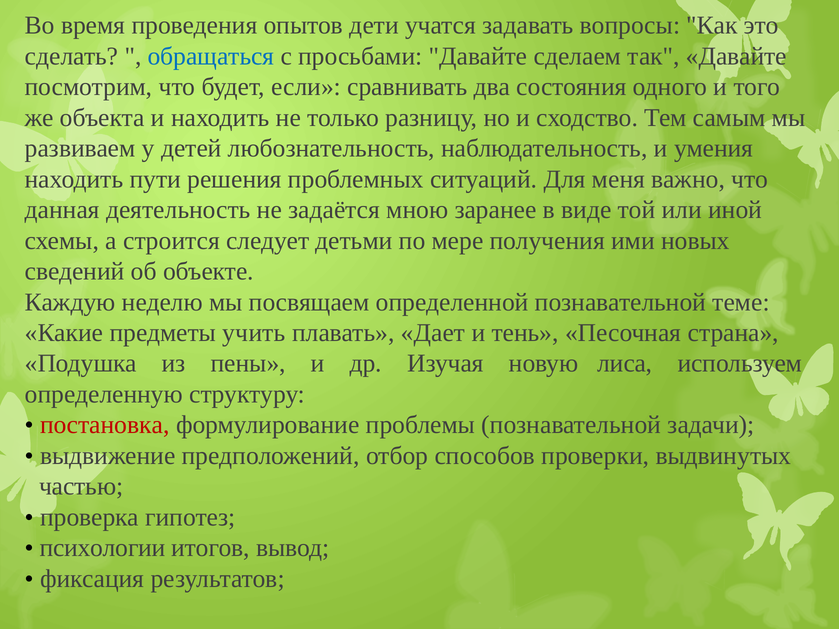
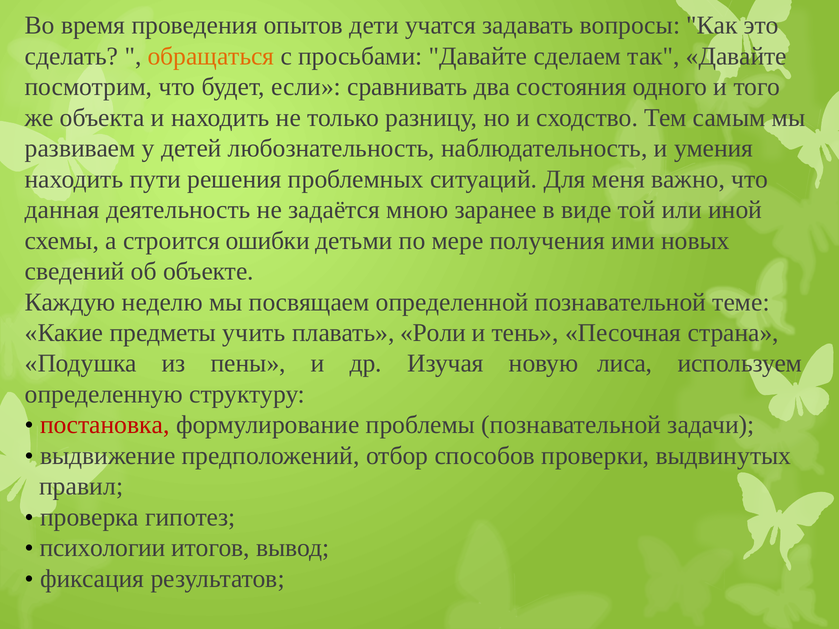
обращаться colour: blue -> orange
следует: следует -> ошибки
Дает: Дает -> Роли
частью: частью -> правил
